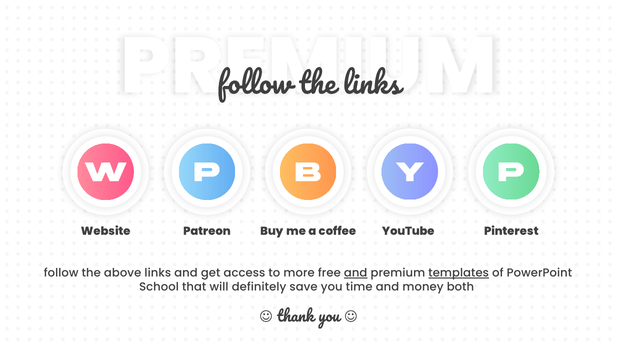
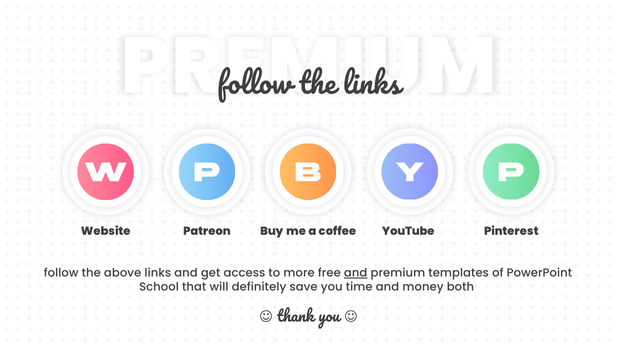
templates underline: present -> none
